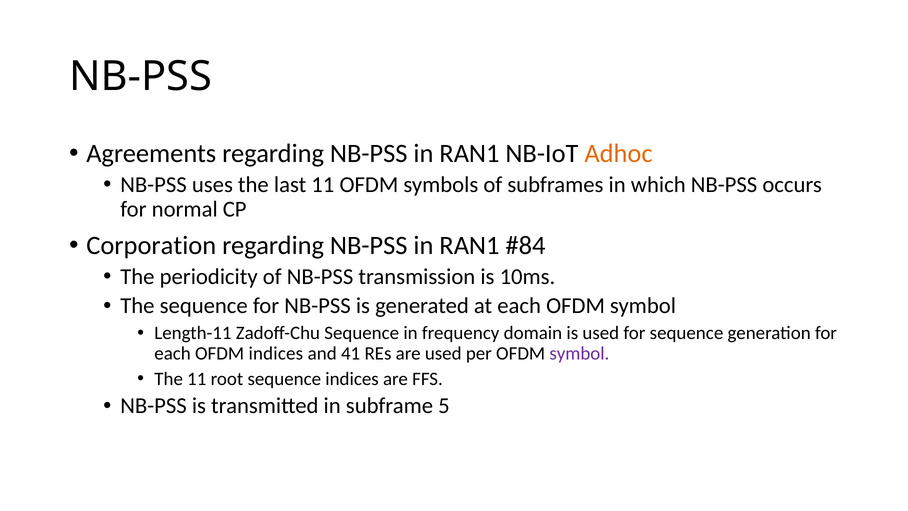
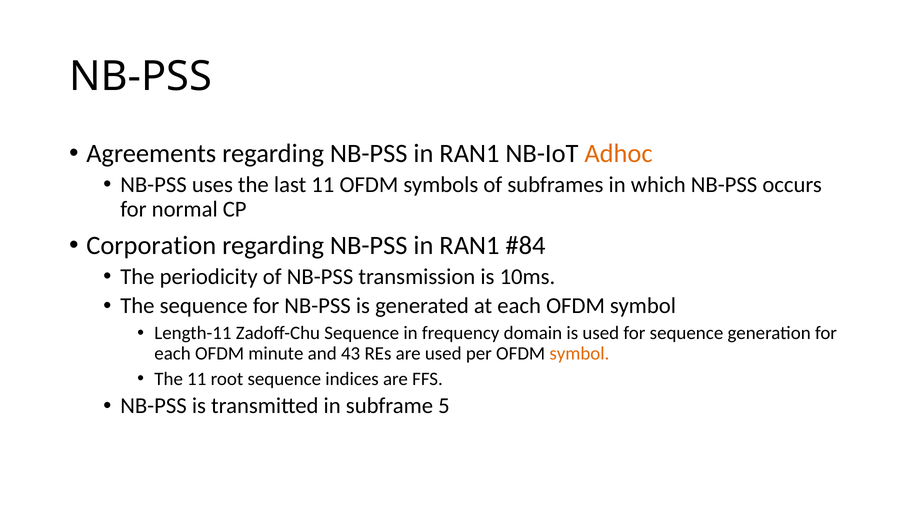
OFDM indices: indices -> minute
41: 41 -> 43
symbol at (579, 353) colour: purple -> orange
